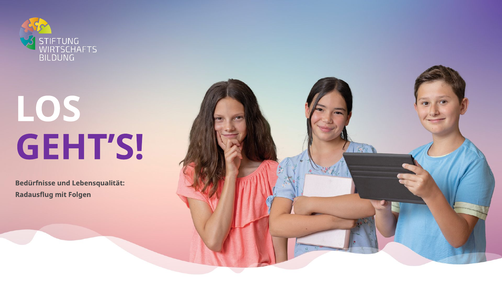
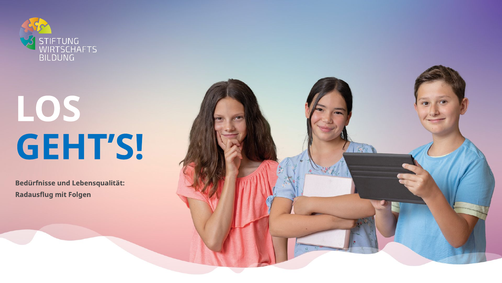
GEHT’S colour: purple -> blue
